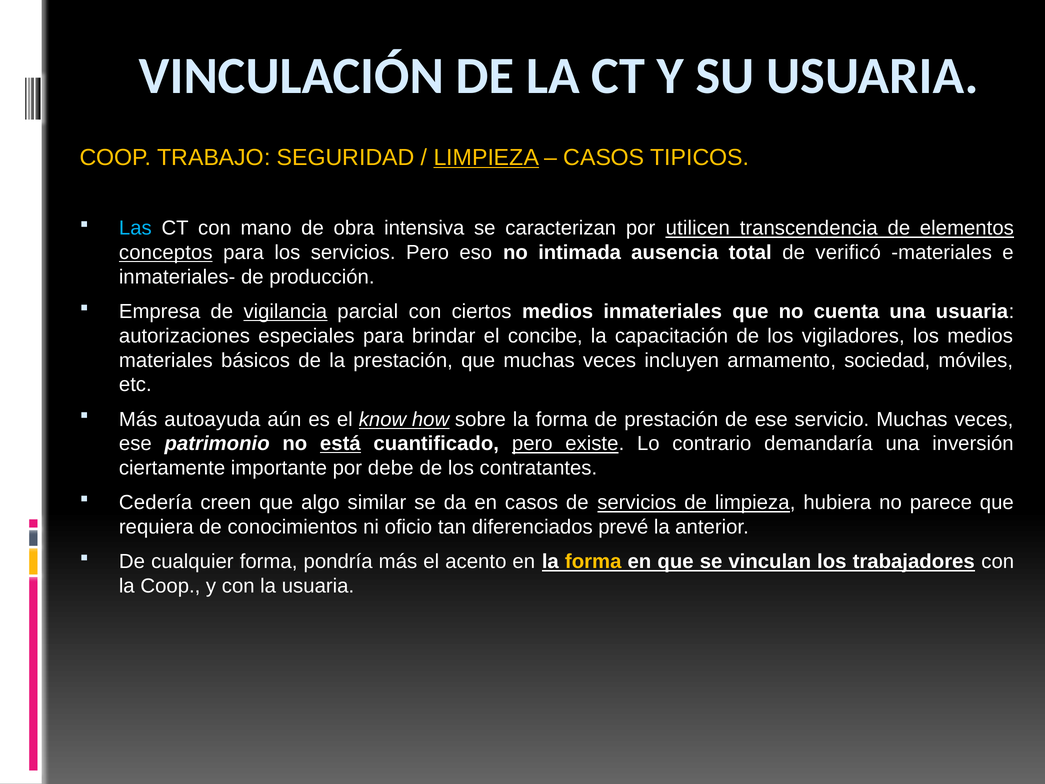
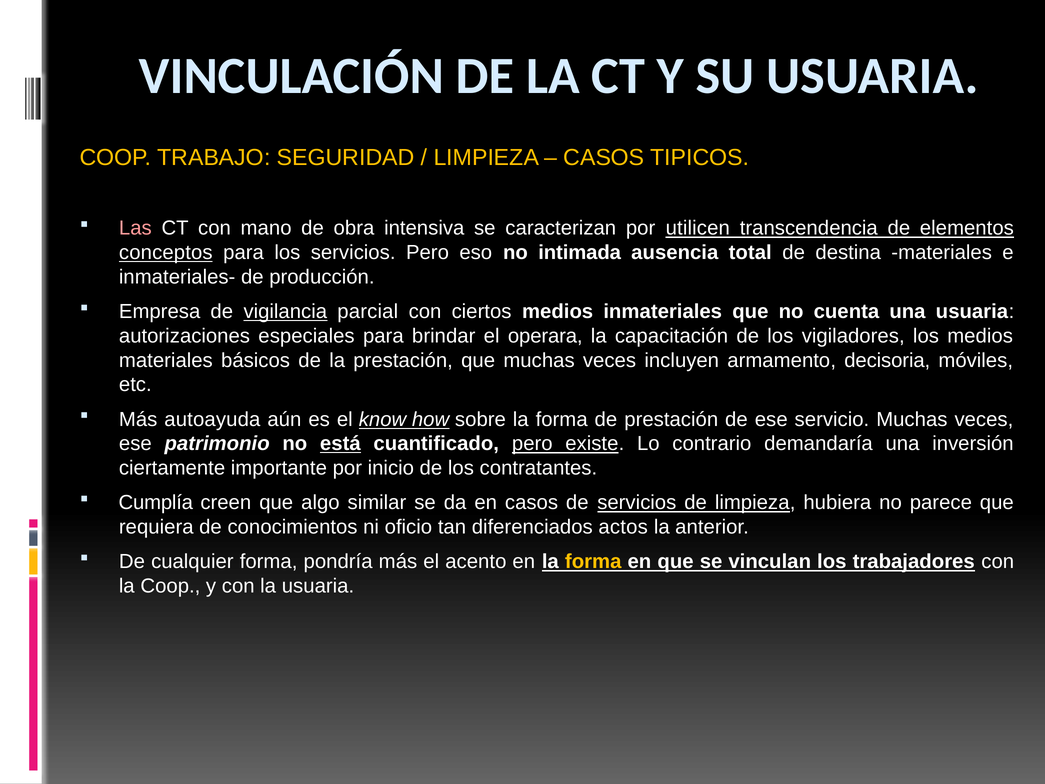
LIMPIEZA at (486, 157) underline: present -> none
Las colour: light blue -> pink
verificó: verificó -> destina
concibe: concibe -> operara
sociedad: sociedad -> decisoria
debe: debe -> inicio
Cedería: Cedería -> Cumplía
prevé: prevé -> actos
